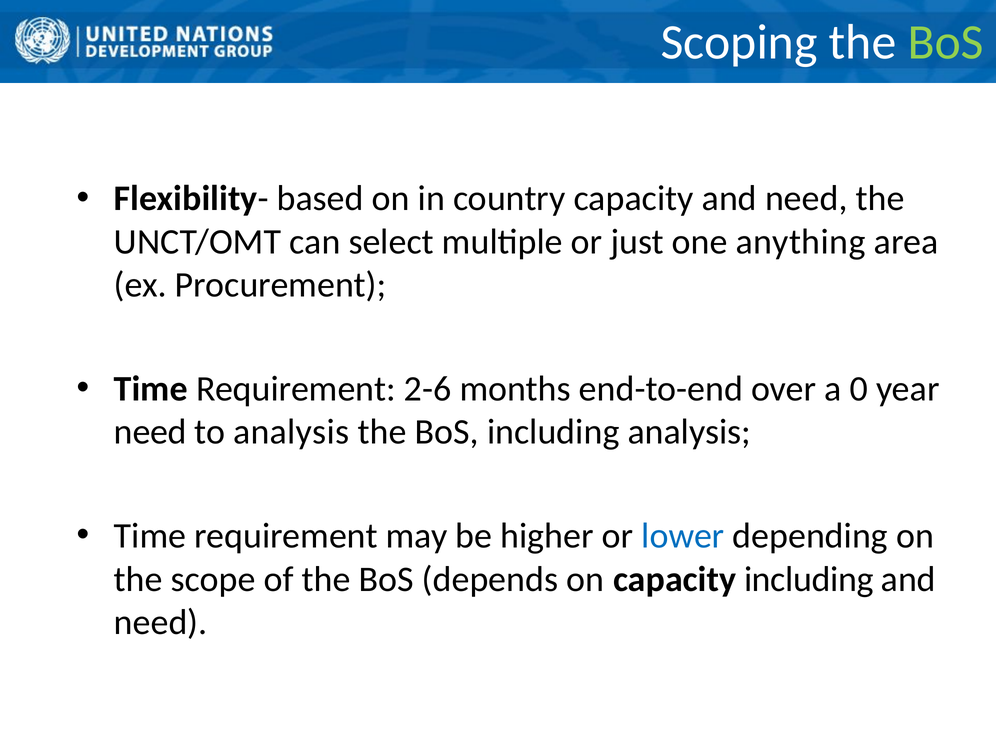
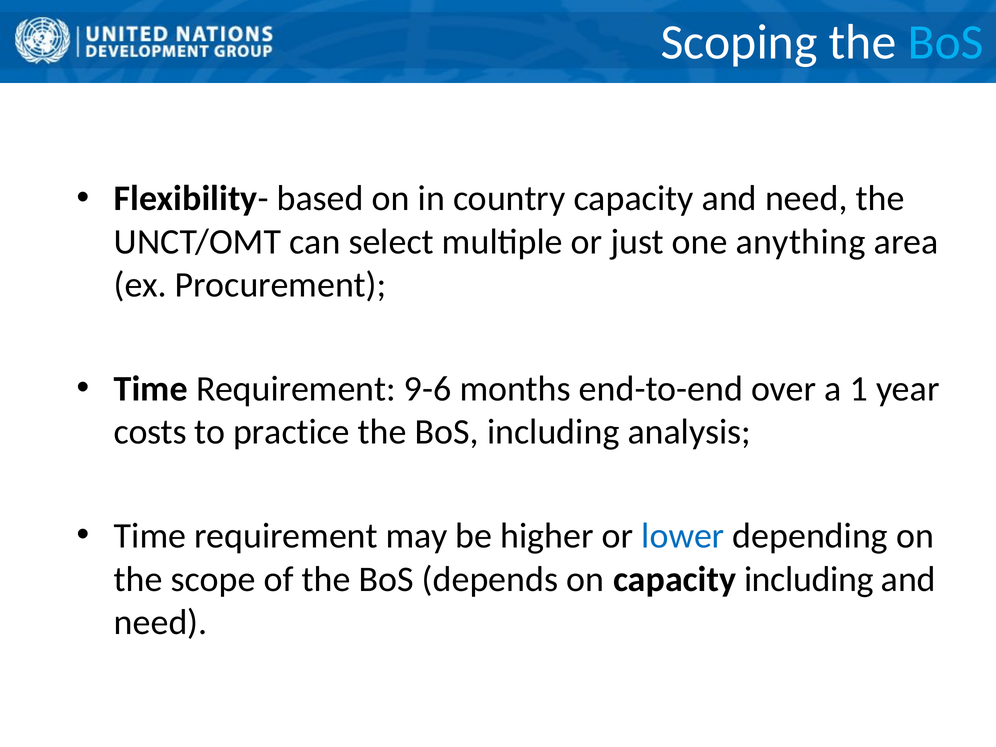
BoS at (946, 42) colour: light green -> light blue
2-6: 2-6 -> 9-6
0: 0 -> 1
need at (150, 432): need -> costs
to analysis: analysis -> practice
